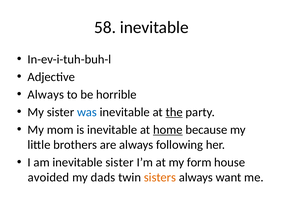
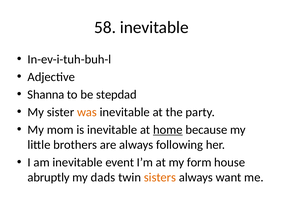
Always at (46, 95): Always -> Shanna
horrible: horrible -> stepdad
was colour: blue -> orange
the underline: present -> none
inevitable sister: sister -> event
avoided: avoided -> abruptly
